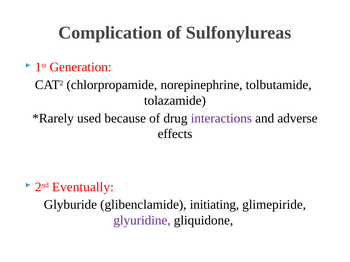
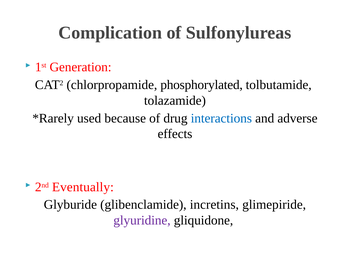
norepinephrine: norepinephrine -> phosphorylated
interactions colour: purple -> blue
initiating: initiating -> incretins
